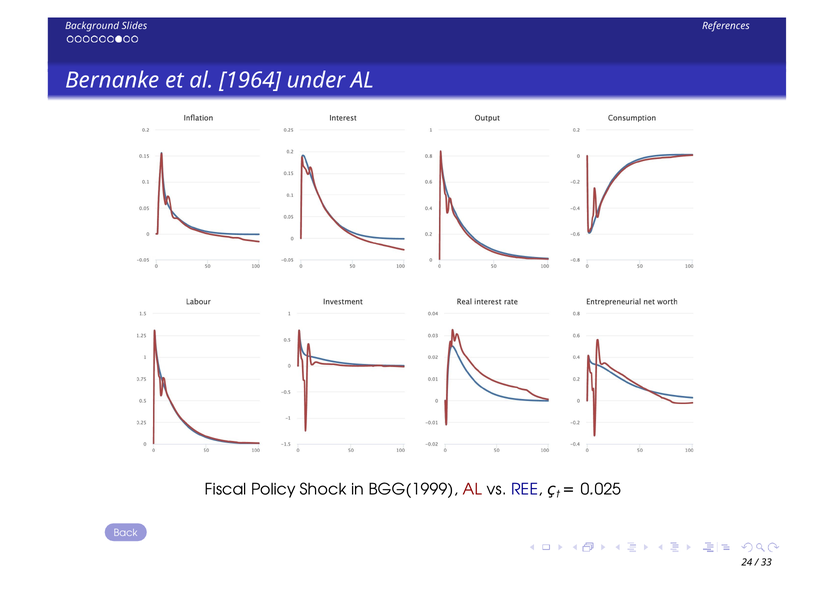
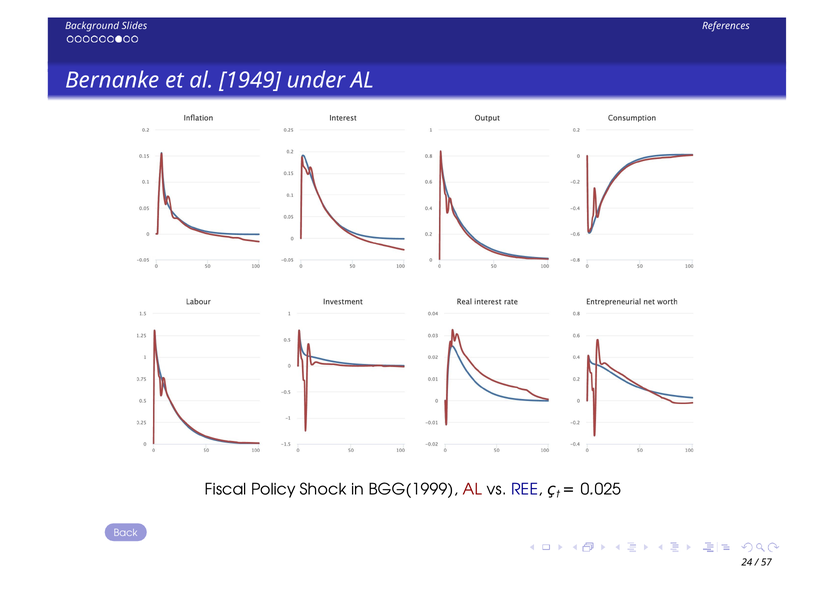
1964: 1964 -> 1949
33: 33 -> 57
